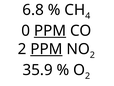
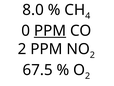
6.8: 6.8 -> 8.0
PPM at (46, 49) underline: present -> none
35.9: 35.9 -> 67.5
